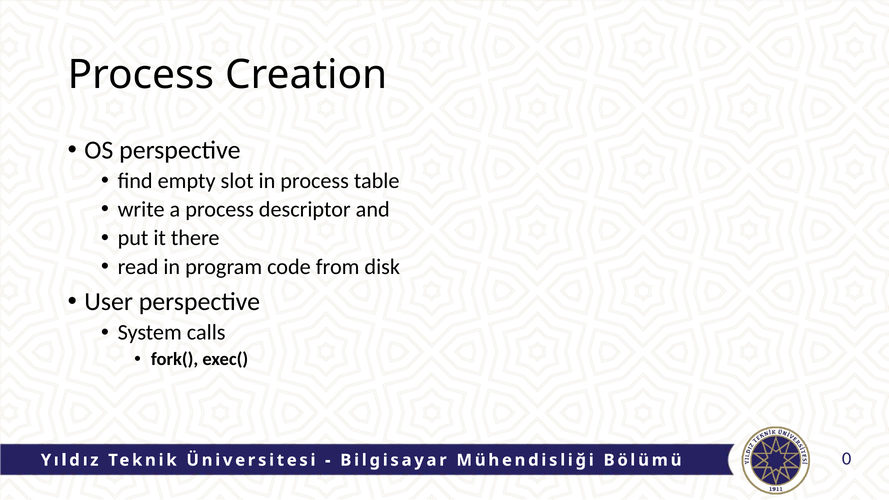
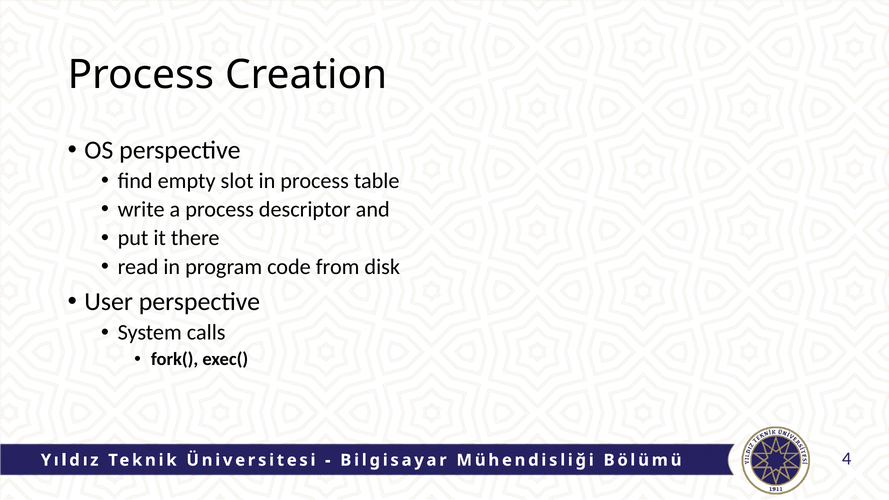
0: 0 -> 4
